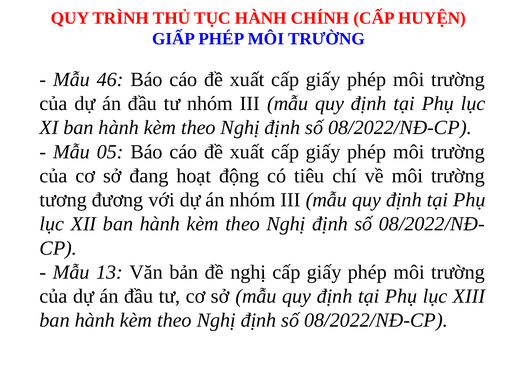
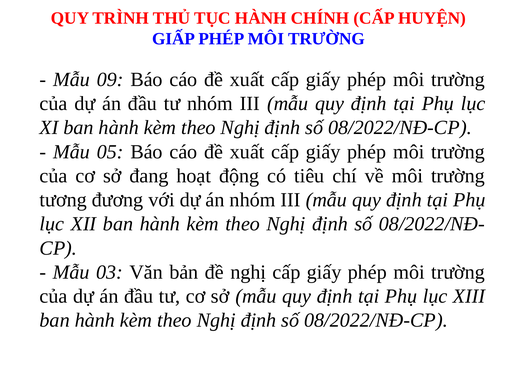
46: 46 -> 09
13: 13 -> 03
